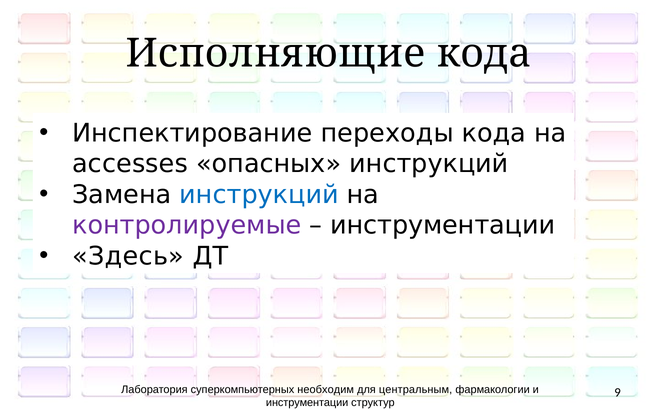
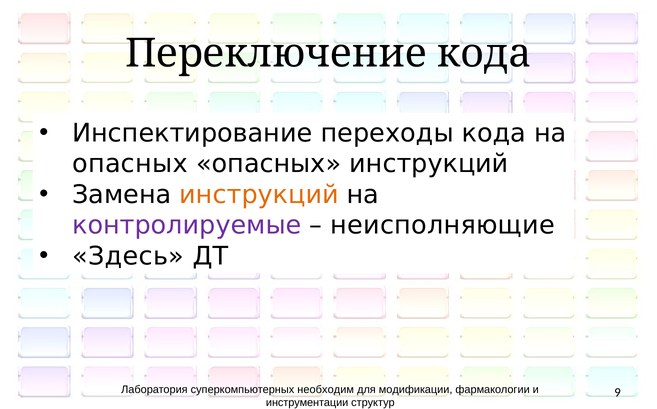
Исполняющие: Исполняющие -> Переключение
accesses at (130, 164): accesses -> опасных
инструкций at (259, 195) colour: blue -> orange
инструментации at (443, 225): инструментации -> неисполняющие
центральным: центральным -> модификации
